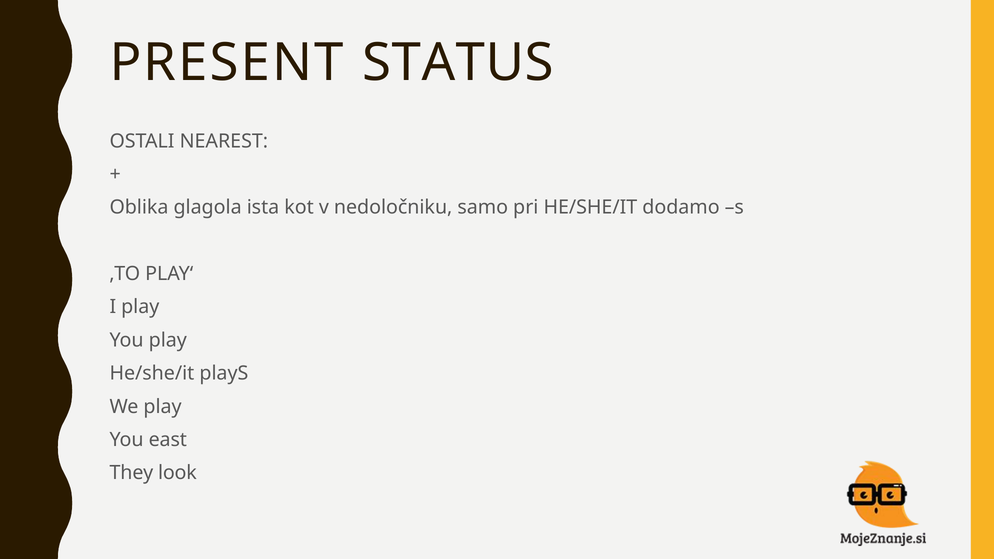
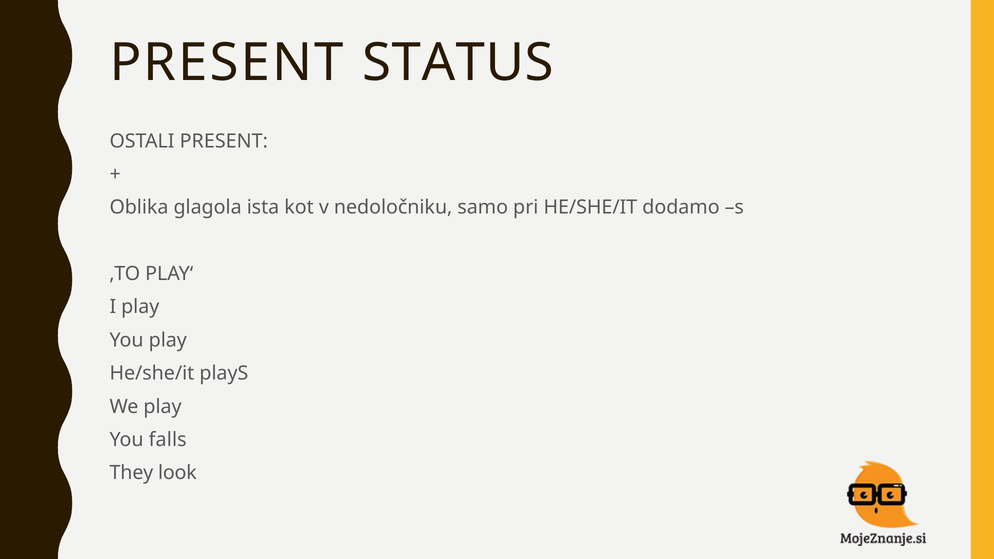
OSTALI NEAREST: NEAREST -> PRESENT
east: east -> falls
